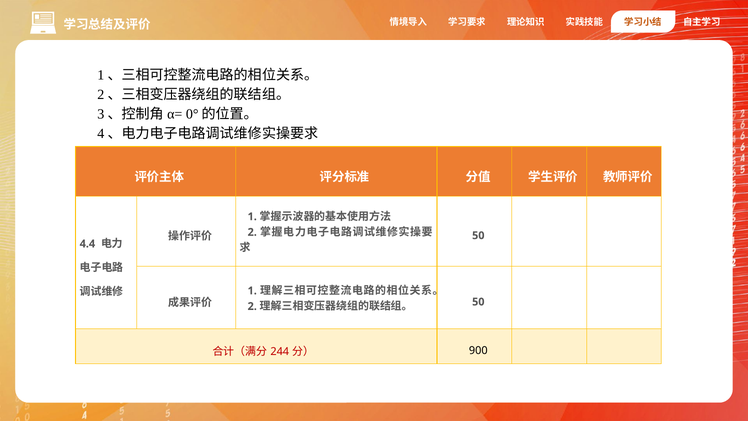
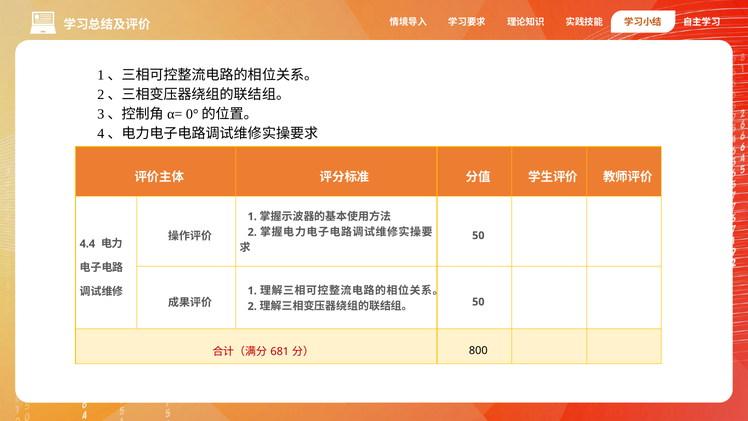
244: 244 -> 681
900: 900 -> 800
